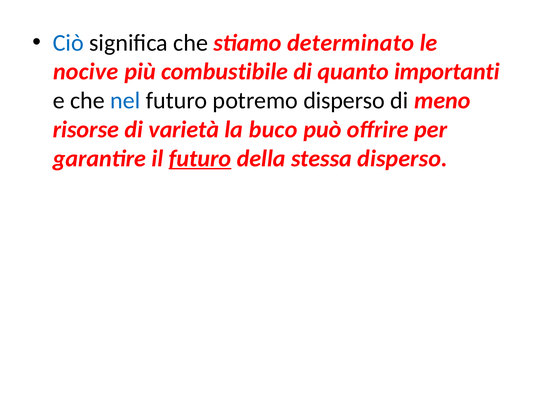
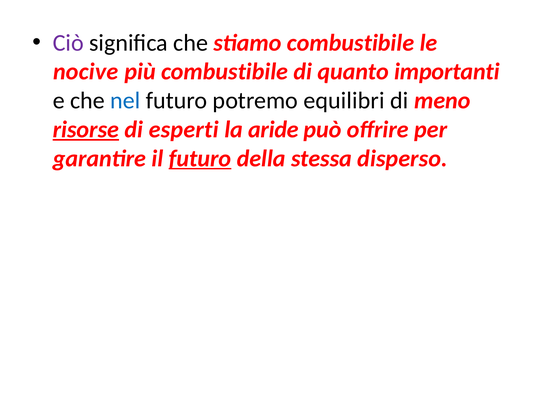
Ciò colour: blue -> purple
stiamo determinato: determinato -> combustibile
potremo disperso: disperso -> equilibri
risorse underline: none -> present
varietà: varietà -> esperti
buco: buco -> aride
